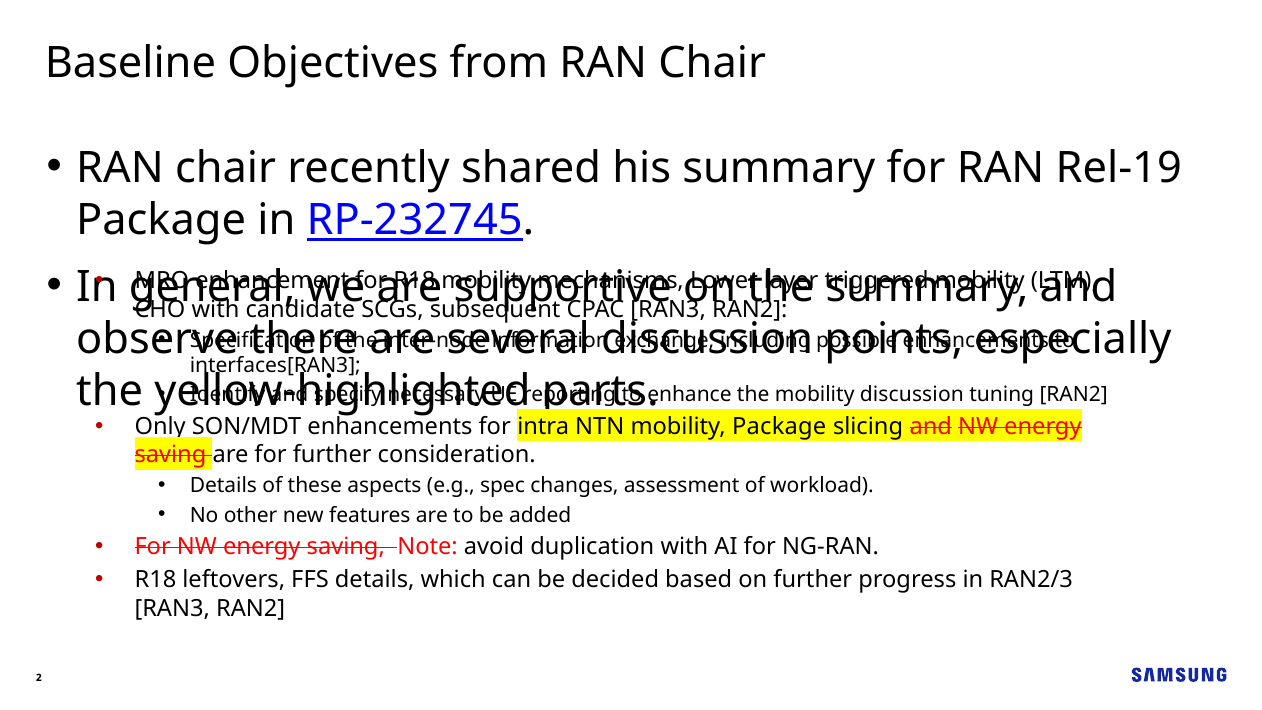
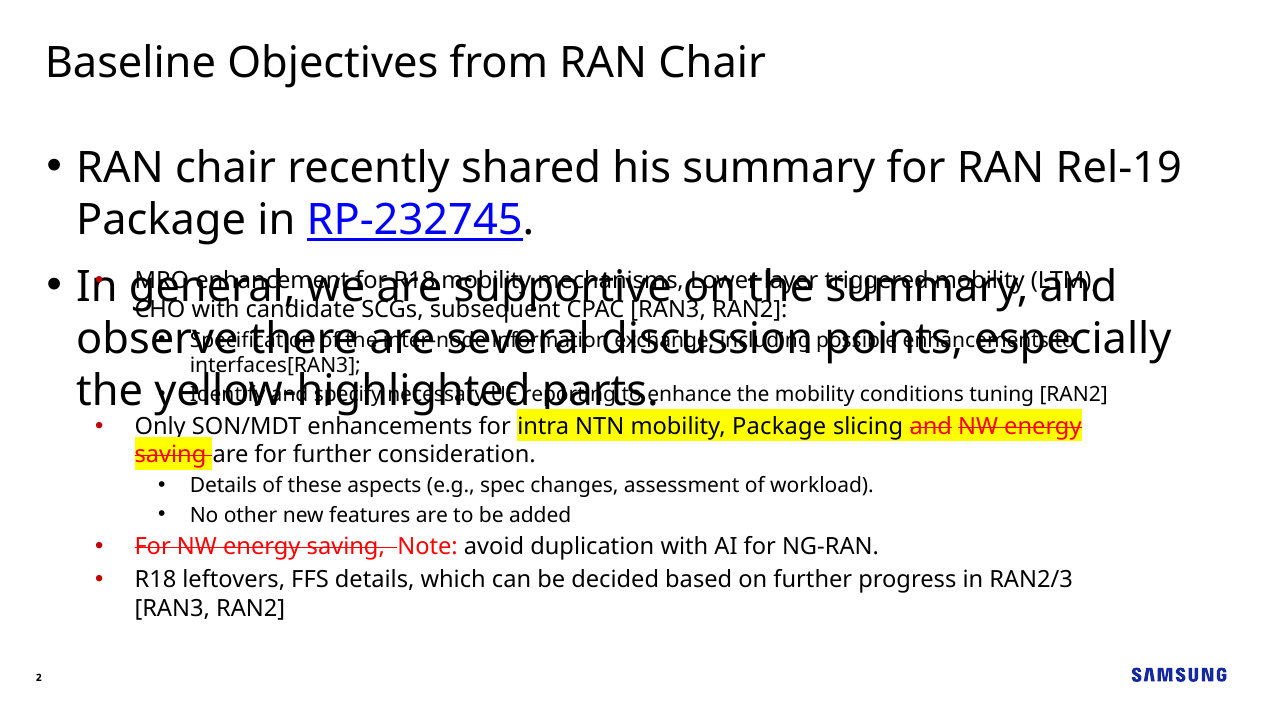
mobility discussion: discussion -> conditions
